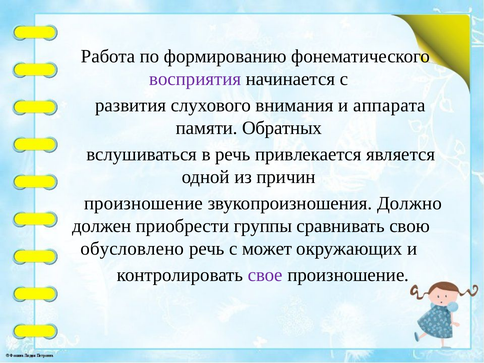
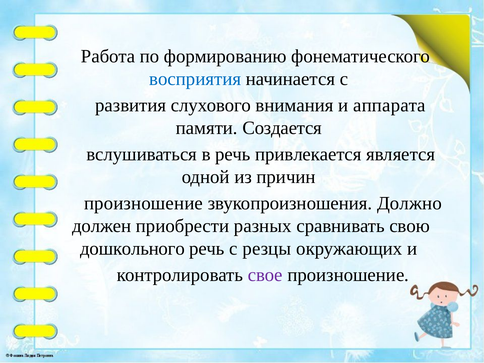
восприятия colour: purple -> blue
Обратных: Обратных -> Создается
группы: группы -> разных
обусловлено: обусловлено -> дошкольного
может: может -> резцы
